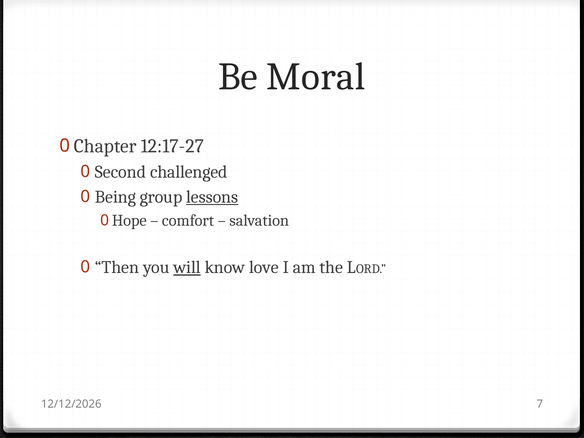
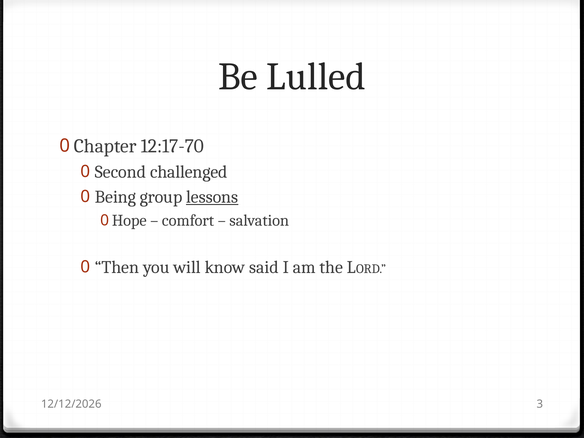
Moral: Moral -> Lulled
12:17-27: 12:17-27 -> 12:17-70
will underline: present -> none
love: love -> said
7: 7 -> 3
